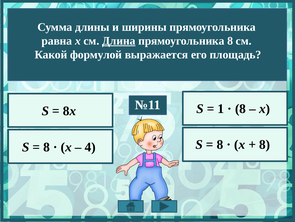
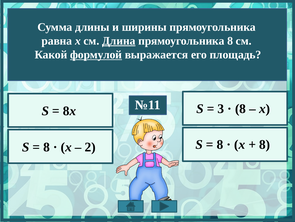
формулой underline: none -> present
1: 1 -> 3
4: 4 -> 2
